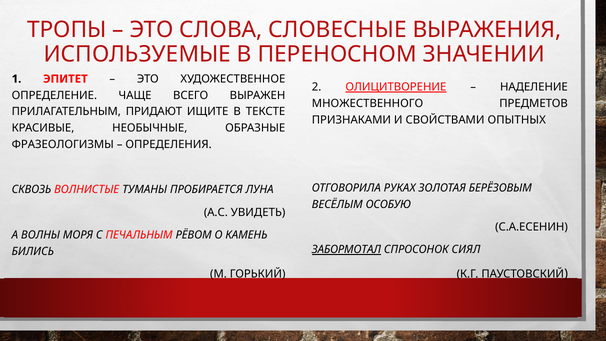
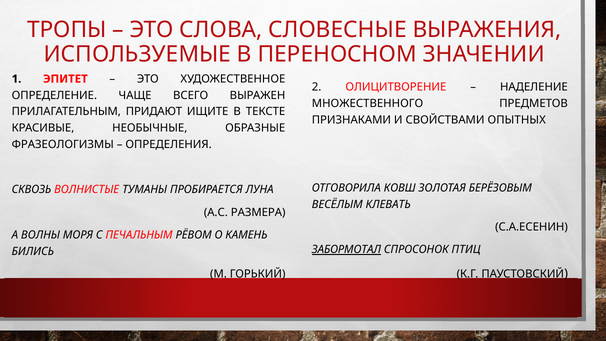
ОЛИЦИТВОРЕНИЕ underline: present -> none
РУКАХ: РУКАХ -> КОВШ
ОСОБУЮ: ОСОБУЮ -> КЛЕВАТЬ
УВИДЕТЬ: УВИДЕТЬ -> РАЗМЕРА
СИЯЛ: СИЯЛ -> ПТИЦ
